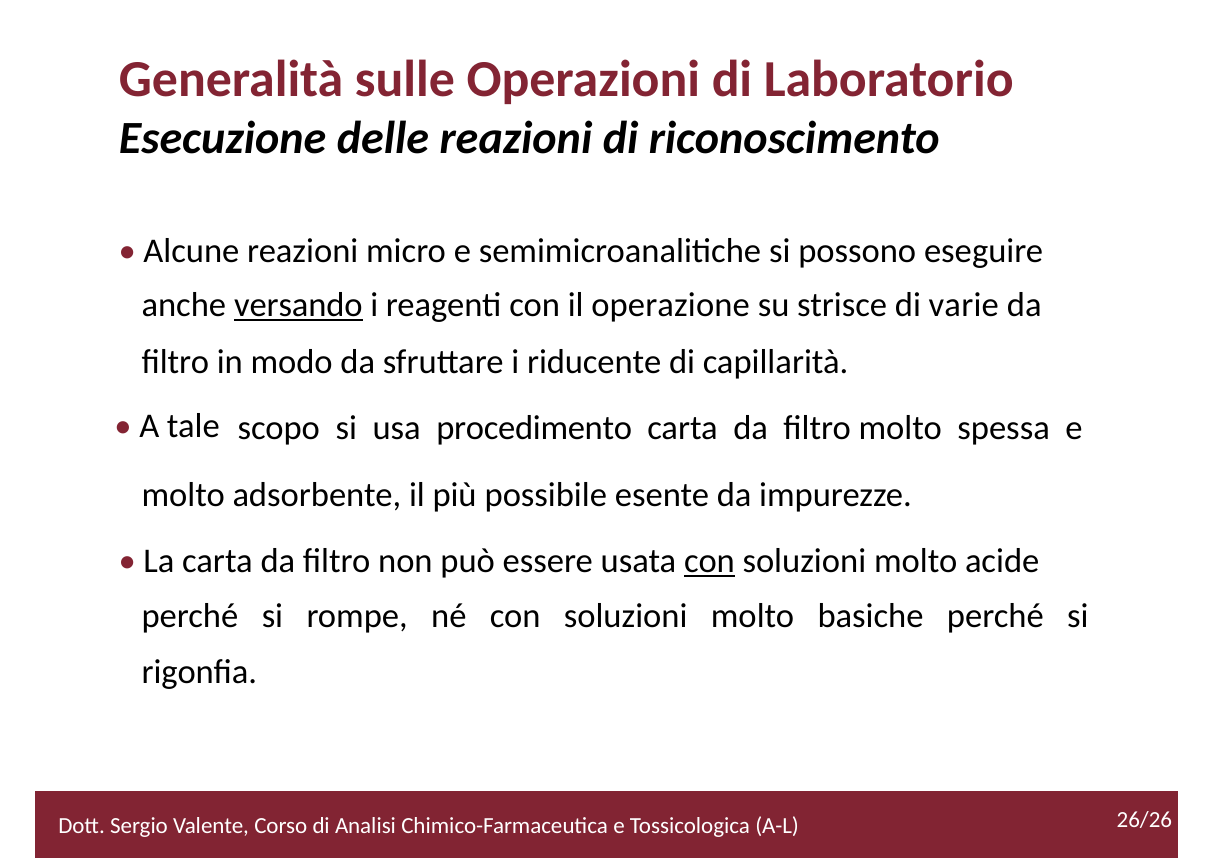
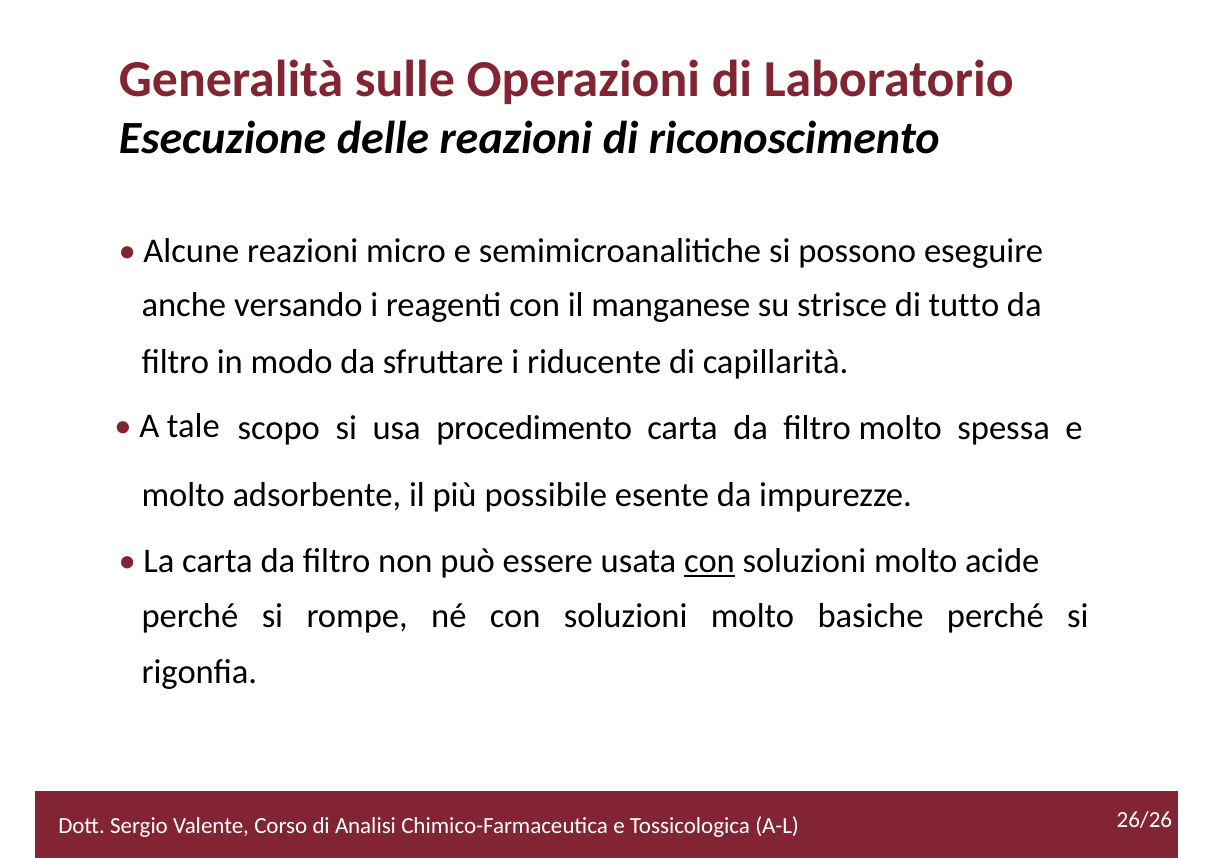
versando underline: present -> none
operazione: operazione -> manganese
varie: varie -> tutto
